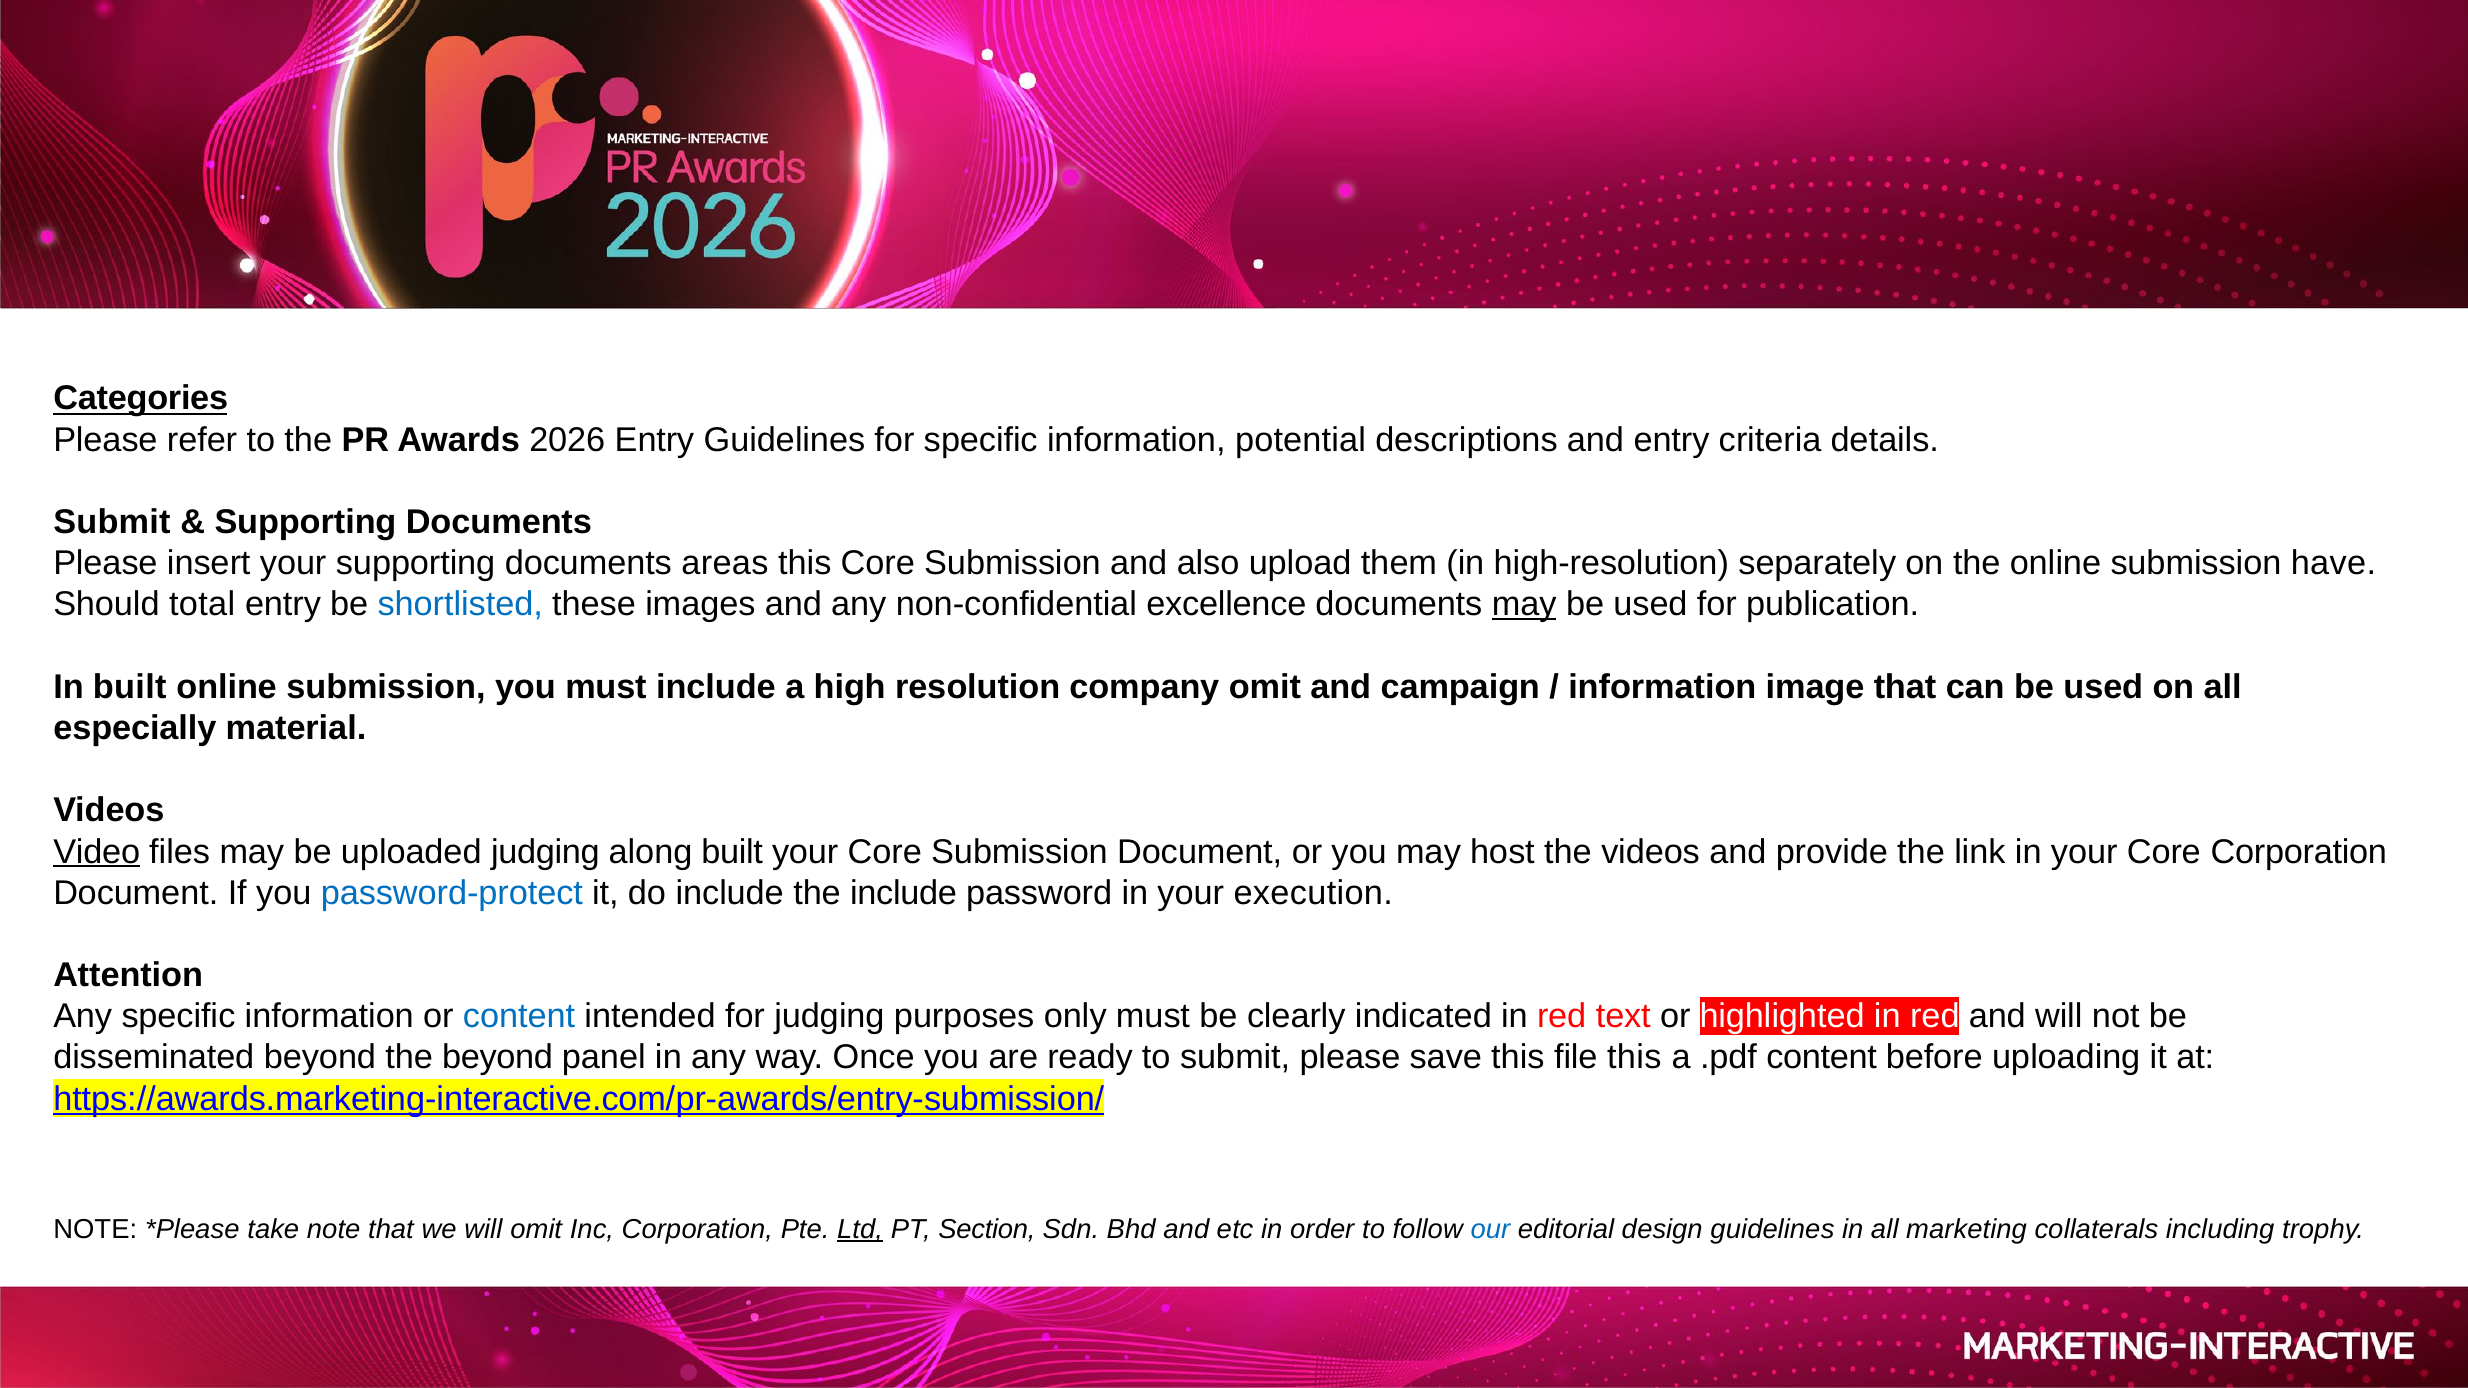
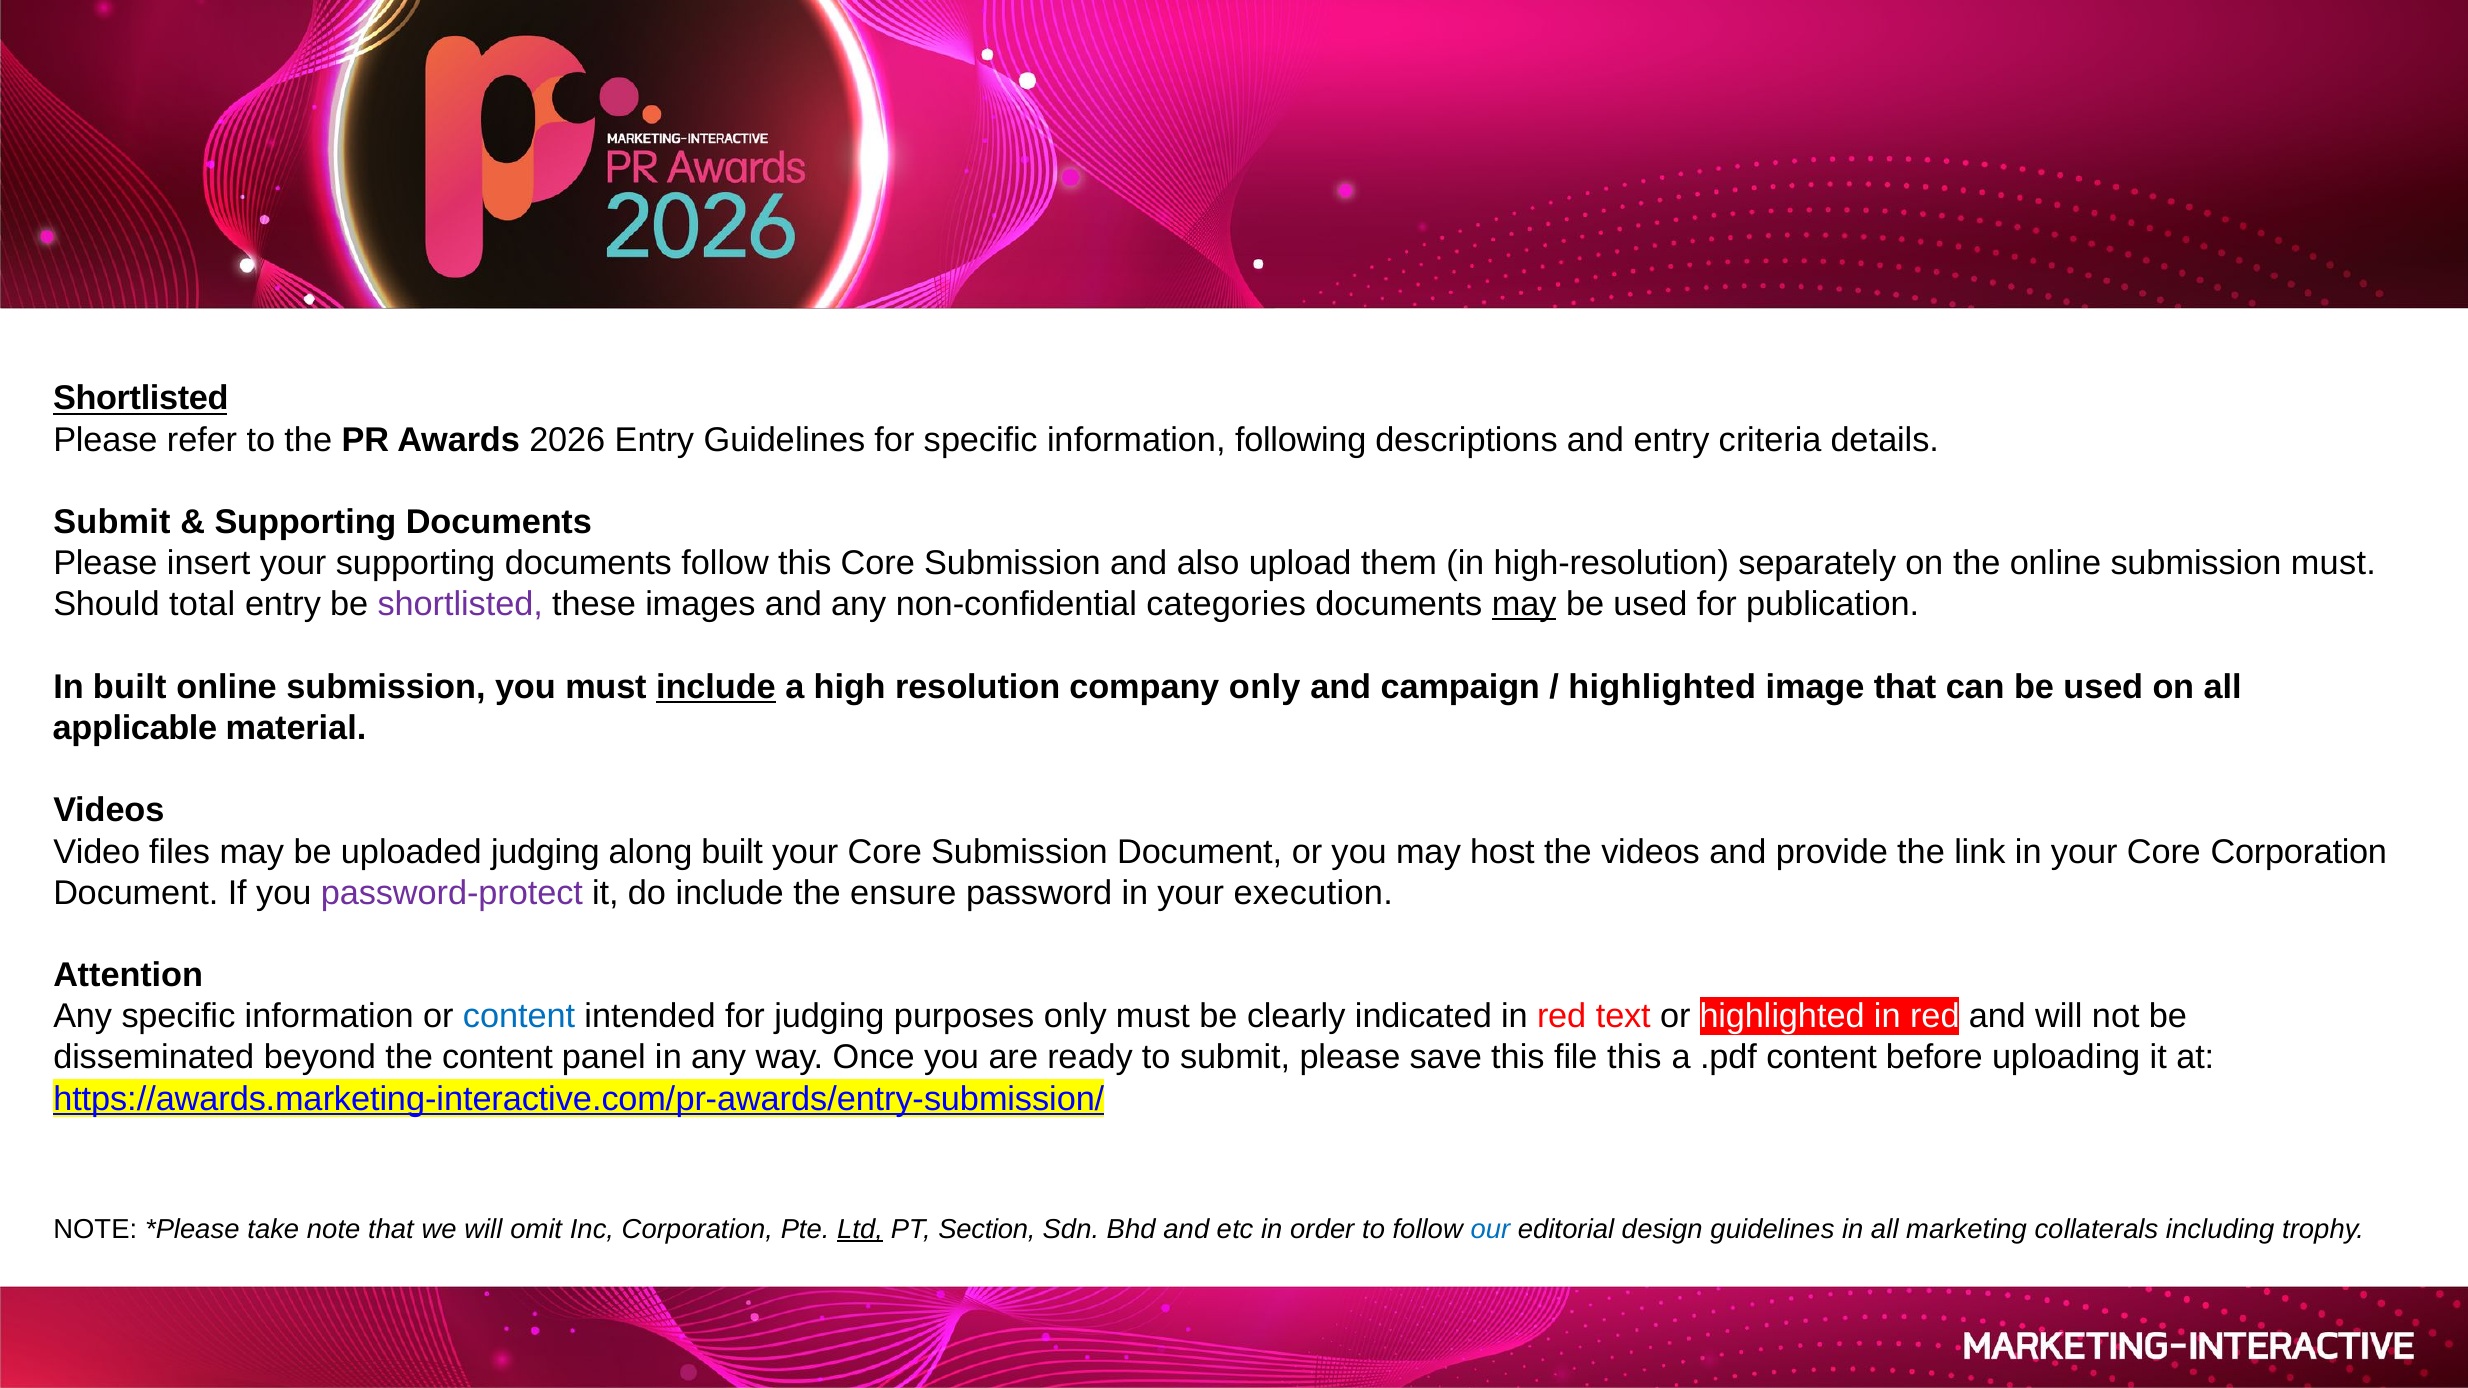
Categories at (141, 399): Categories -> Shortlisted
potential: potential -> following
documents areas: areas -> follow
submission have: have -> must
shortlisted at (460, 605) colour: blue -> purple
excellence: excellence -> categories
include at (716, 687) underline: none -> present
company omit: omit -> only
information at (1662, 687): information -> highlighted
especially: especially -> applicable
Video underline: present -> none
password-protect colour: blue -> purple
the include: include -> ensure
the beyond: beyond -> content
